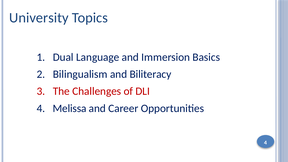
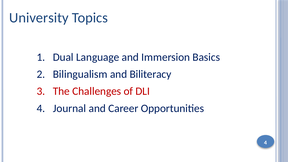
Melissa: Melissa -> Journal
